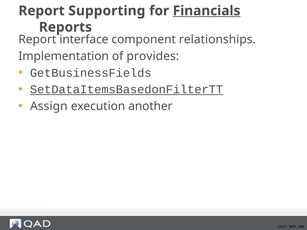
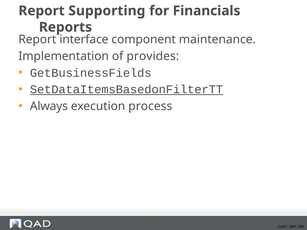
Financials underline: present -> none
relationships: relationships -> maintenance
Assign: Assign -> Always
another: another -> process
